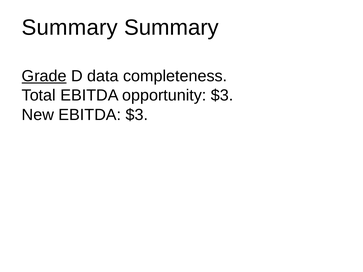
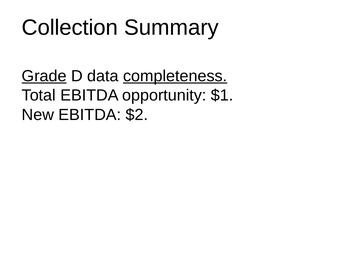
Summary at (70, 28): Summary -> Collection
completeness underline: none -> present
opportunity $3: $3 -> $1
EBITDA $3: $3 -> $2
